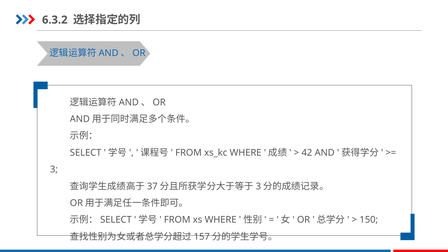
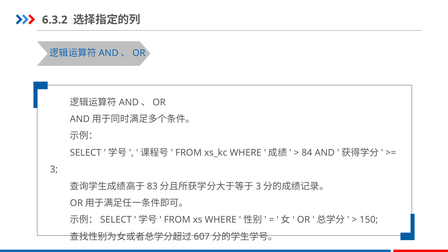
42: 42 -> 84
37: 37 -> 83
157: 157 -> 607
